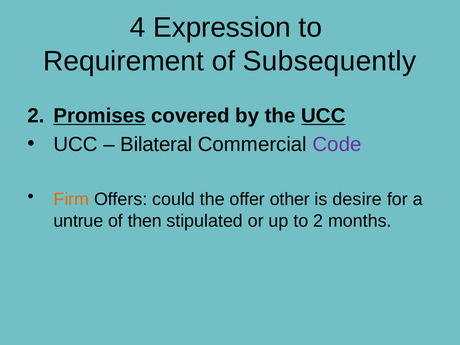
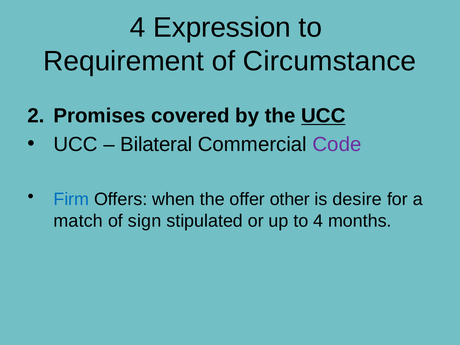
Subsequently: Subsequently -> Circumstance
Promises underline: present -> none
Firm colour: orange -> blue
could: could -> when
untrue: untrue -> match
then: then -> sign
to 2: 2 -> 4
